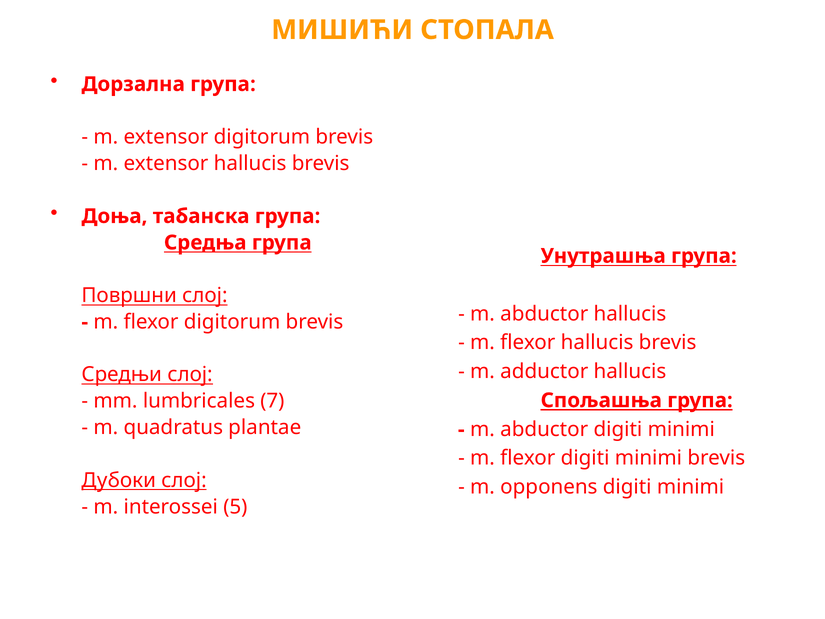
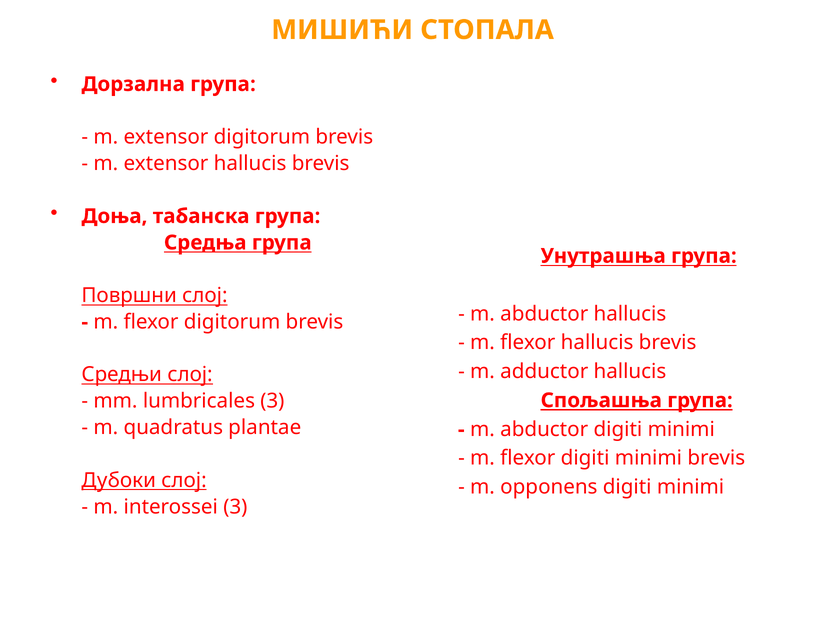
lumbricales 7: 7 -> 3
interossei 5: 5 -> 3
